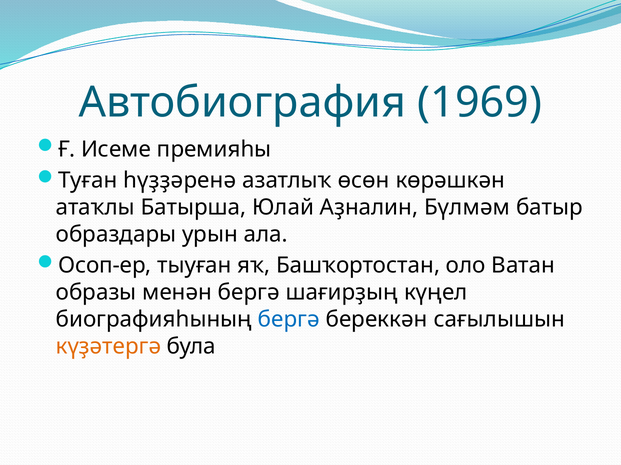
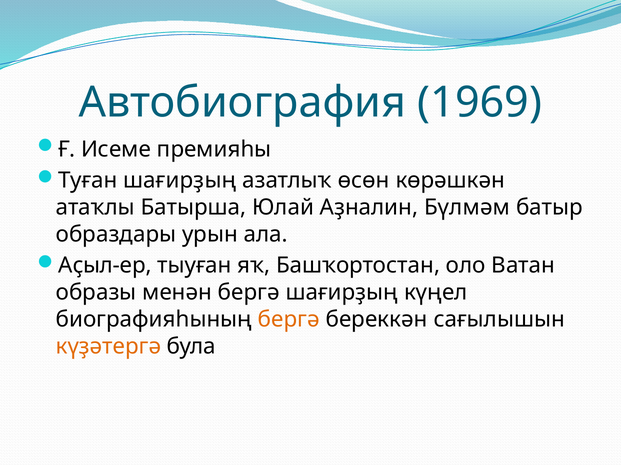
Туған һүҙҙәренә: һүҙҙәренә -> шағирҙың
Осоп-ер: Осоп-ер -> Аҫыл-ер
бергә at (289, 320) colour: blue -> orange
